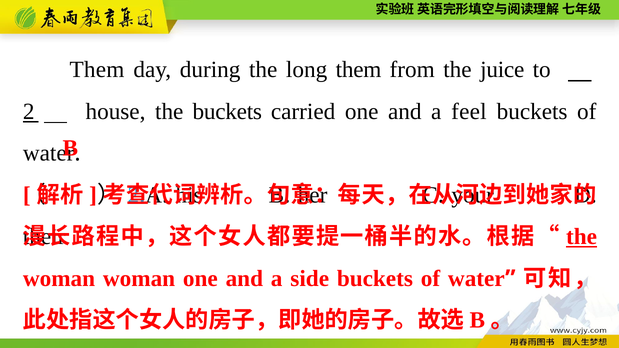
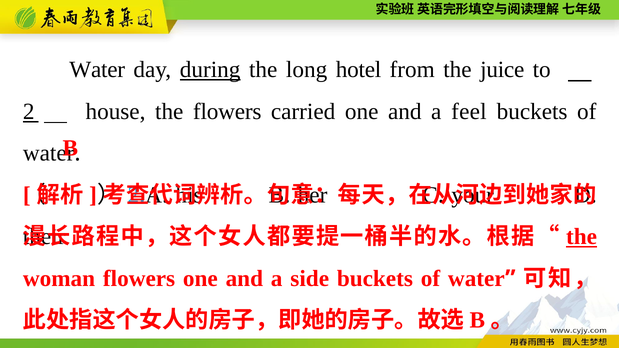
Them at (97, 70): Them -> Water
during underline: none -> present
long them: them -> hotel
the buckets: buckets -> flowers
woman woman: woman -> flowers
